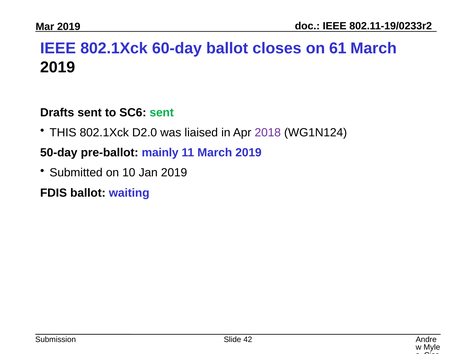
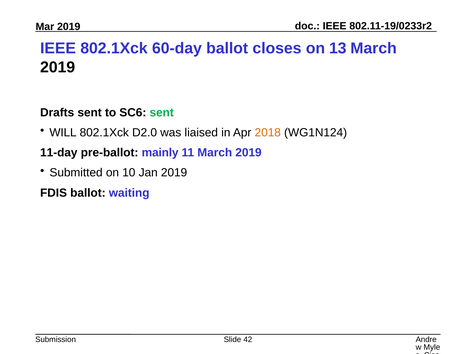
61: 61 -> 13
THIS: THIS -> WILL
2018 colour: purple -> orange
50-day: 50-day -> 11-day
